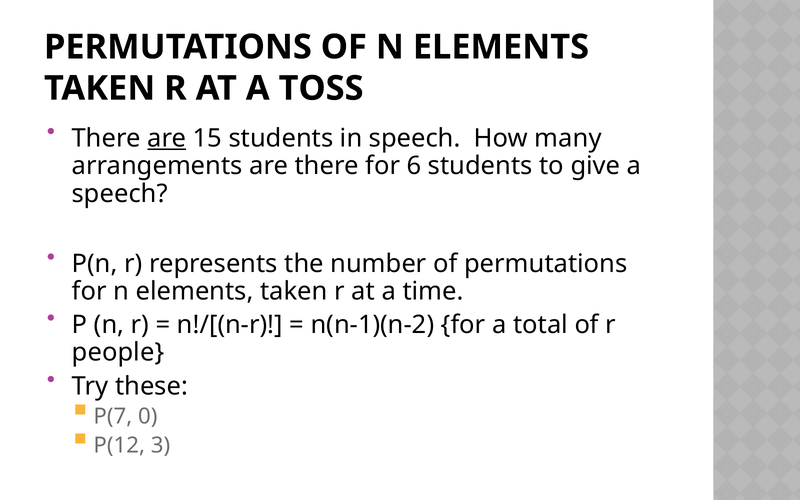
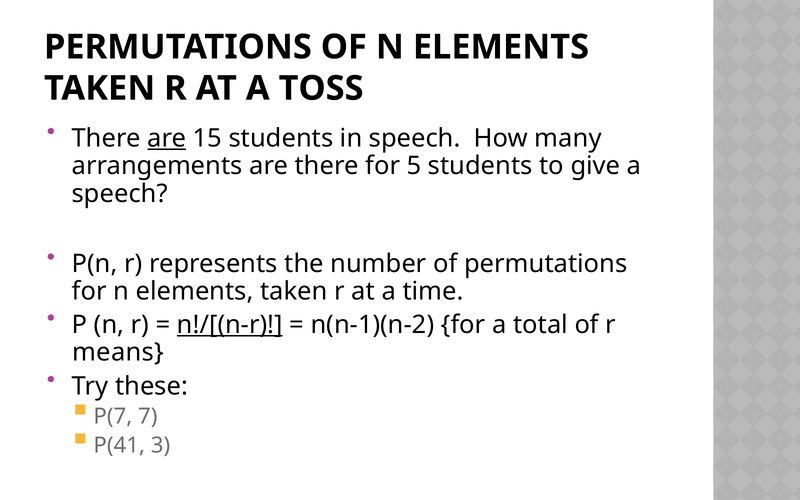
6: 6 -> 5
n!/[(n-r underline: none -> present
people: people -> means
0: 0 -> 7
P(12: P(12 -> P(41
